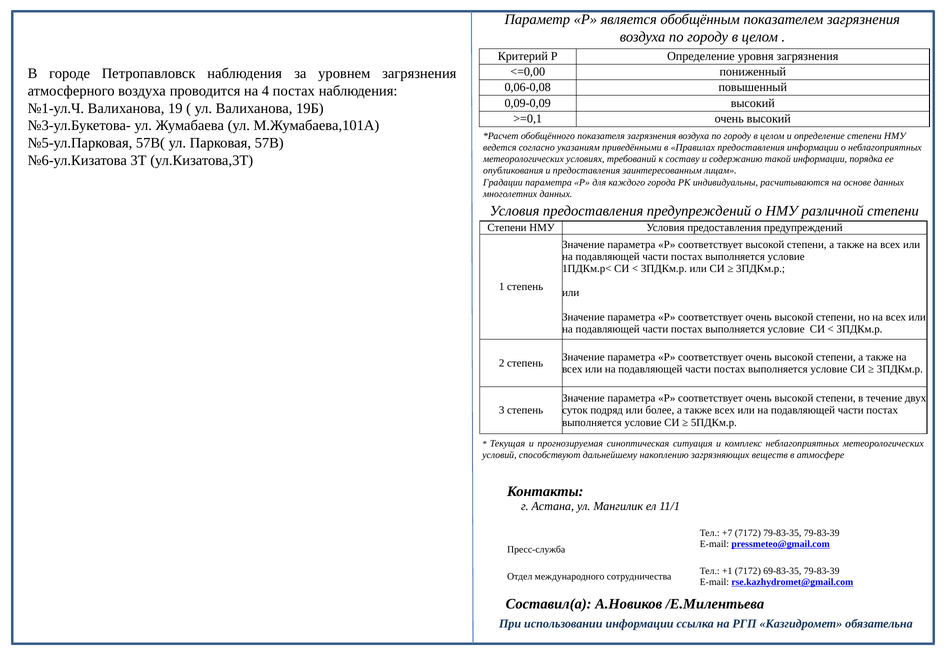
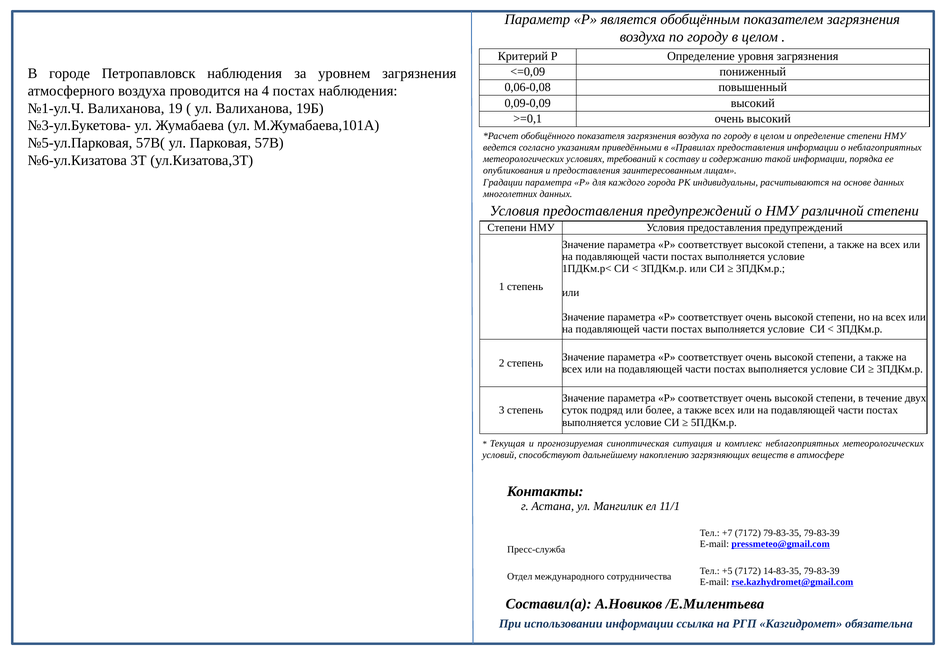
<=0,00: <=0,00 -> <=0,09
+1: +1 -> +5
69-83-35: 69-83-35 -> 14-83-35
